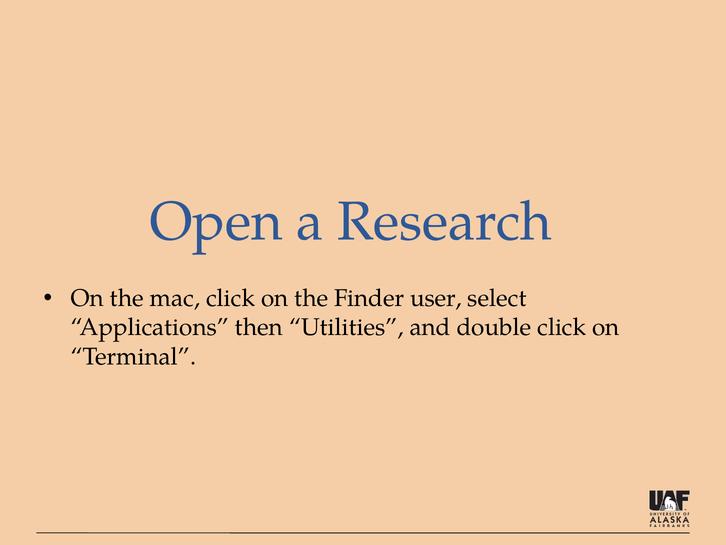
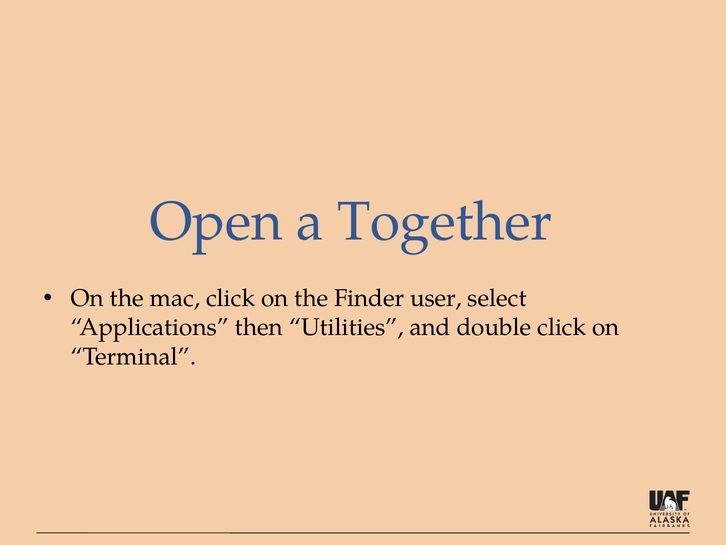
Research: Research -> Together
